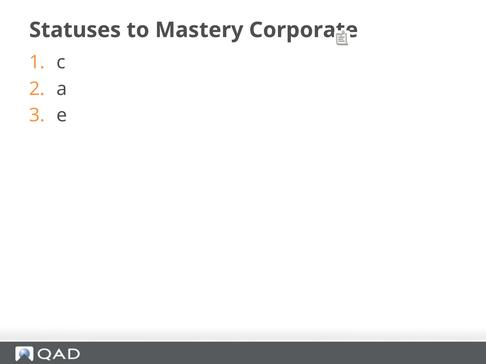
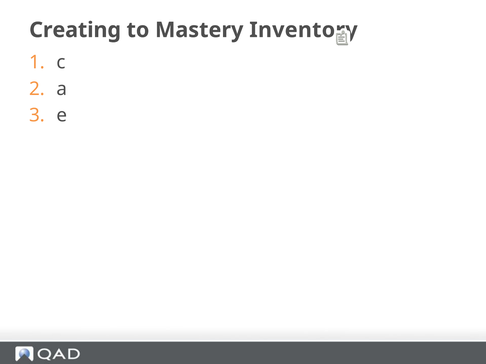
Statuses: Statuses -> Creating
Corporate: Corporate -> Inventory
